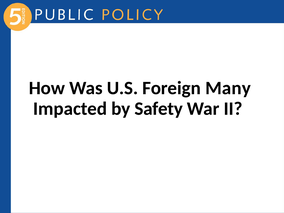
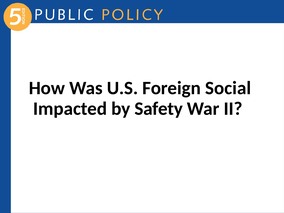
Many: Many -> Social
